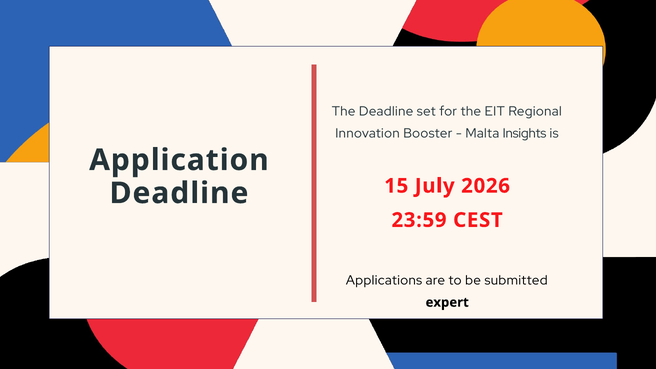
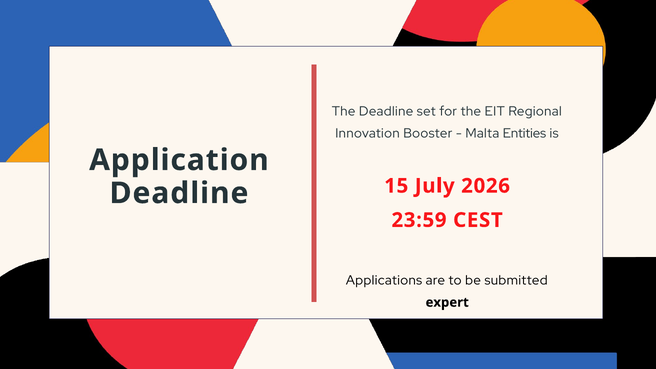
Insights: Insights -> Entities
